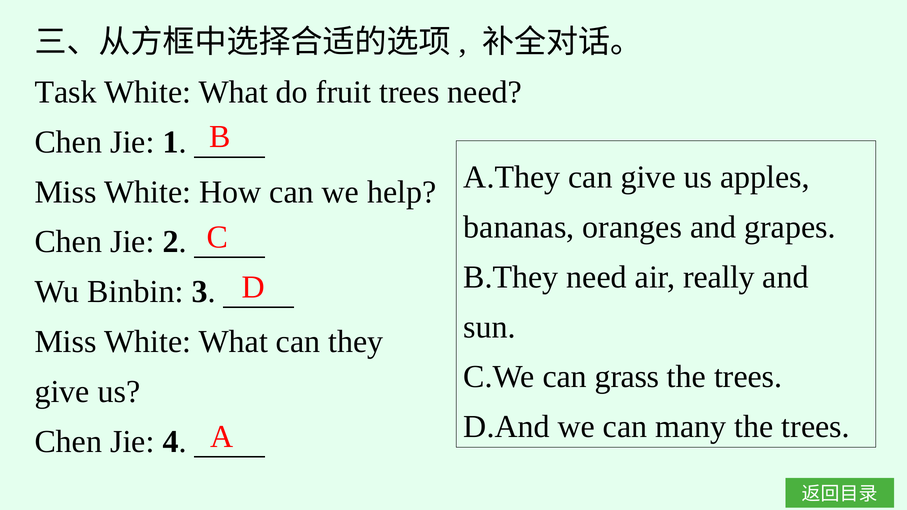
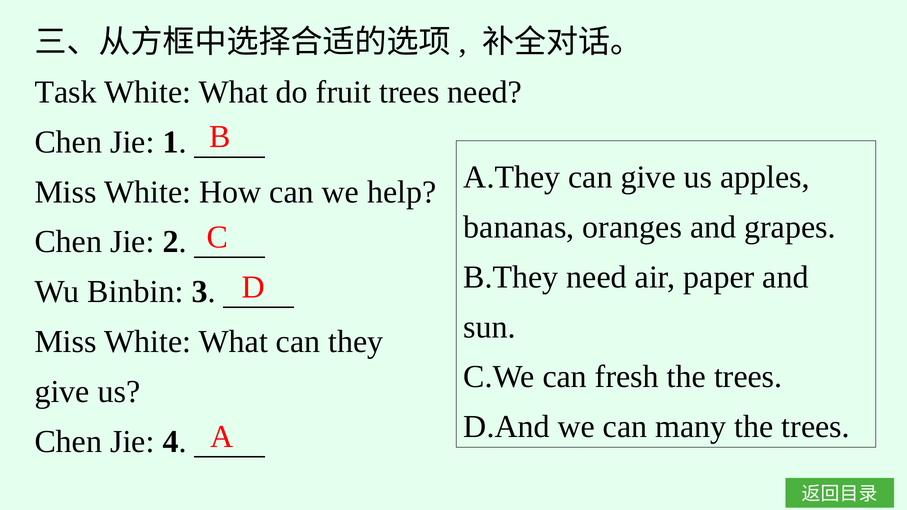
really: really -> paper
grass: grass -> fresh
